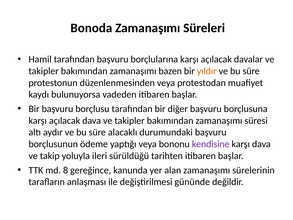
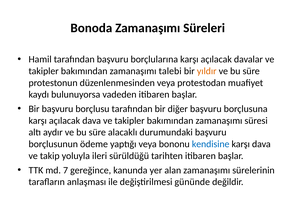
bazen: bazen -> talebi
kendisine colour: purple -> blue
8: 8 -> 7
